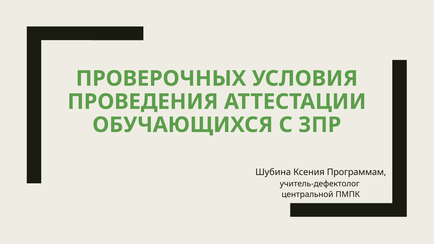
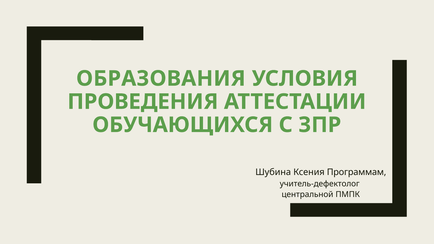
ПРОВЕРОЧНЫХ: ПРОВЕРОЧНЫХ -> ОБРАЗОВАНИЯ
